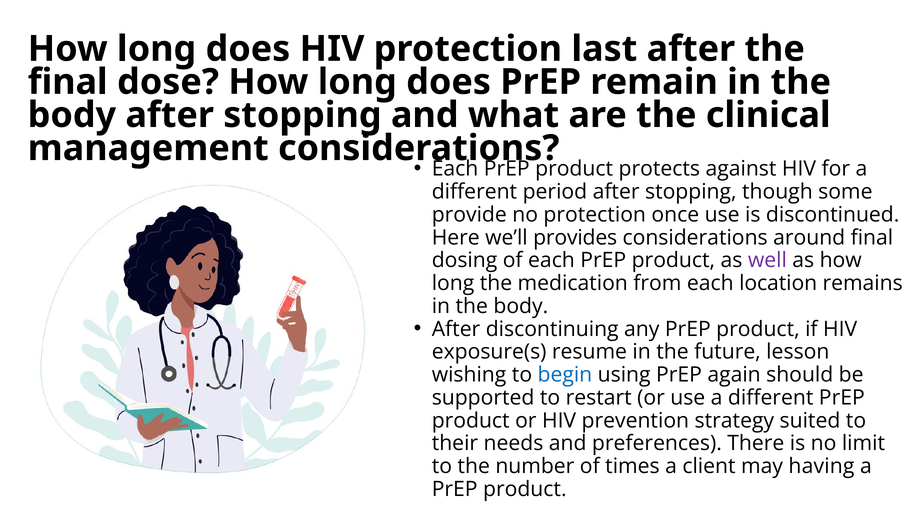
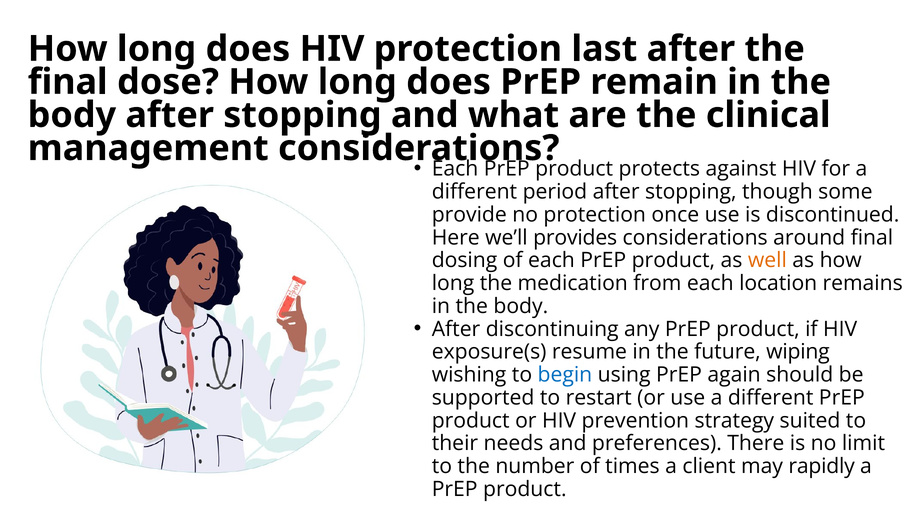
well colour: purple -> orange
lesson: lesson -> wiping
having: having -> rapidly
